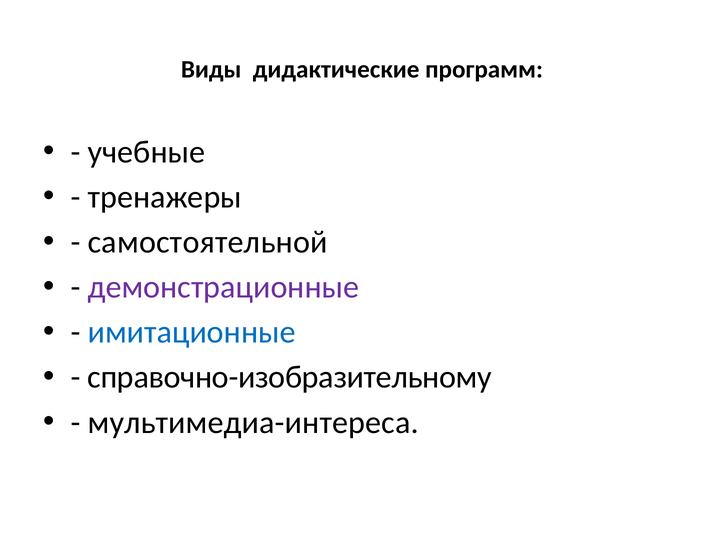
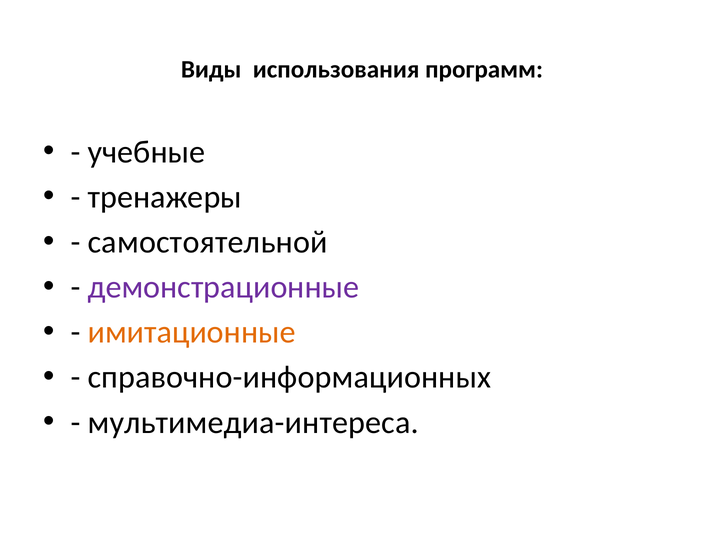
дидактические: дидактические -> использования
имитационные colour: blue -> orange
справочно-изобразительному: справочно-изобразительному -> справочно-информационных
